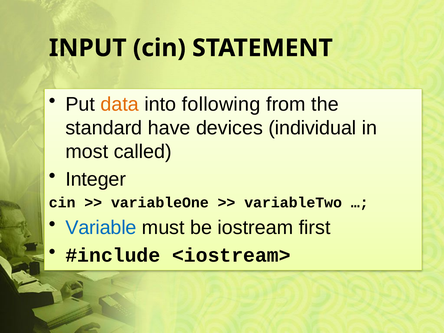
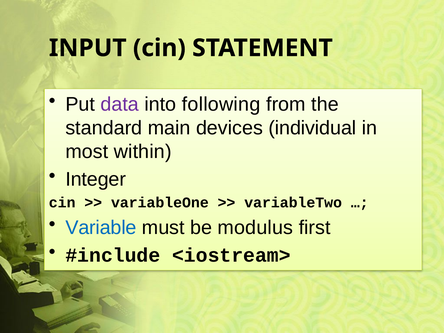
data colour: orange -> purple
have: have -> main
called: called -> within
iostream: iostream -> modulus
